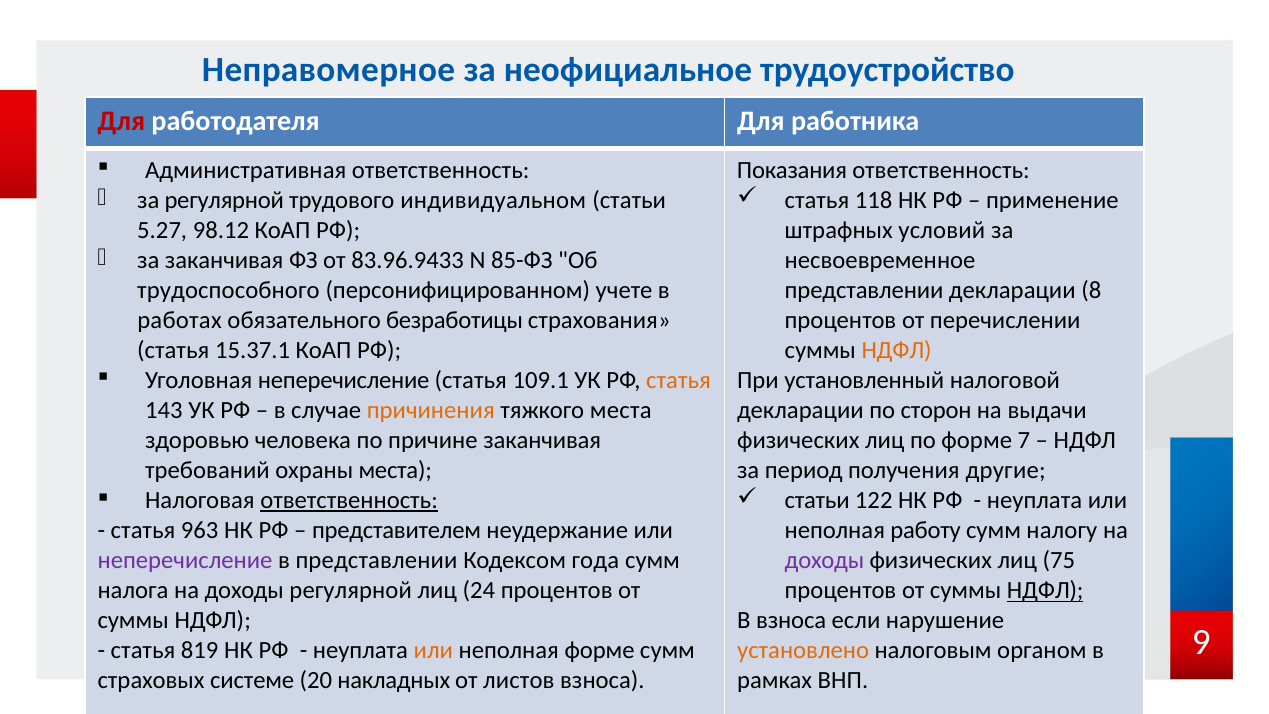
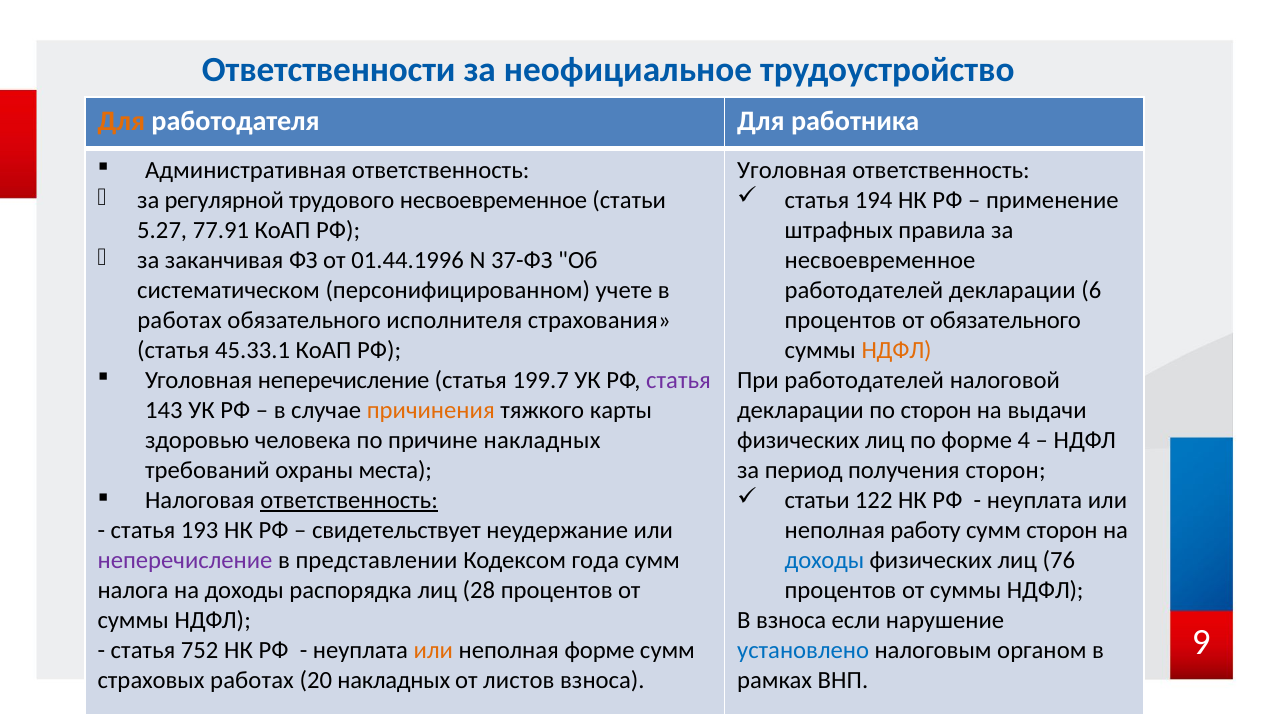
Неправомерное: Неправомерное -> Ответственности
Для at (121, 121) colour: red -> orange
Показания at (792, 170): Показания -> Уголовная
трудового индивидуальном: индивидуальном -> несвоевременное
118: 118 -> 194
98.12: 98.12 -> 77.91
условий: условий -> правила
83.96.9433: 83.96.9433 -> 01.44.1996
85-ФЗ: 85-ФЗ -> 37-ФЗ
трудоспособного: трудоспособного -> систематическом
представлении at (864, 290): представлении -> работодателей
8: 8 -> 6
безработицы: безработицы -> исполнителя
от перечислении: перечислении -> обязательного
15.37.1: 15.37.1 -> 45.33.1
109.1: 109.1 -> 199.7
статья at (679, 380) colour: orange -> purple
При установленный: установленный -> работодателей
тяжкого места: места -> карты
причине заканчивая: заканчивая -> накладных
7: 7 -> 4
получения другие: другие -> сторон
963: 963 -> 193
представителем: представителем -> свидетельствует
сумм налогу: налогу -> сторон
доходы at (824, 561) colour: purple -> blue
75: 75 -> 76
доходы регулярной: регулярной -> распорядка
24: 24 -> 28
НДФЛ at (1045, 591) underline: present -> none
819: 819 -> 752
установлено colour: orange -> blue
страховых системе: системе -> работах
